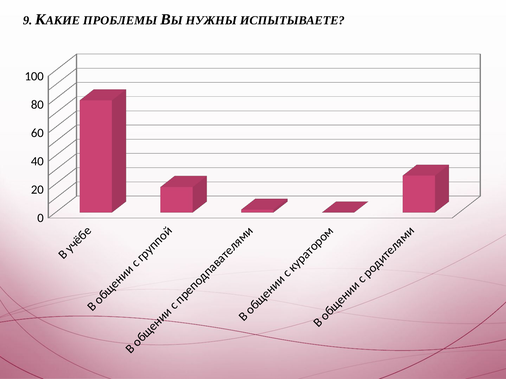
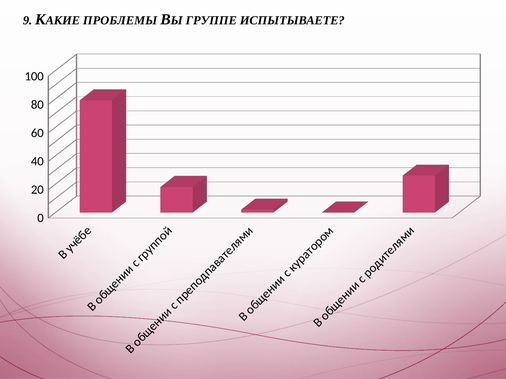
НУЖНЫ: НУЖНЫ -> ГРУППЕ
